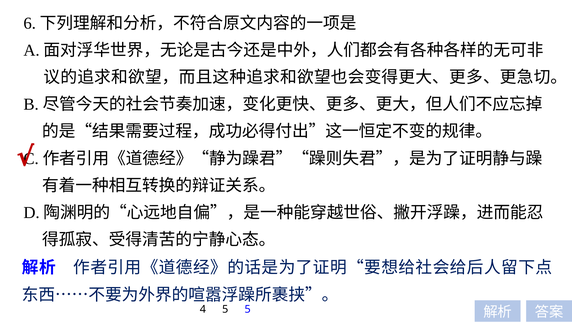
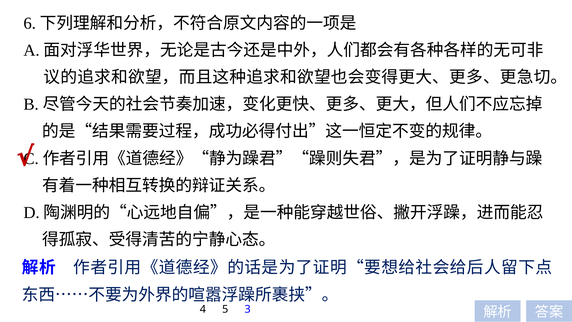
5 5: 5 -> 3
